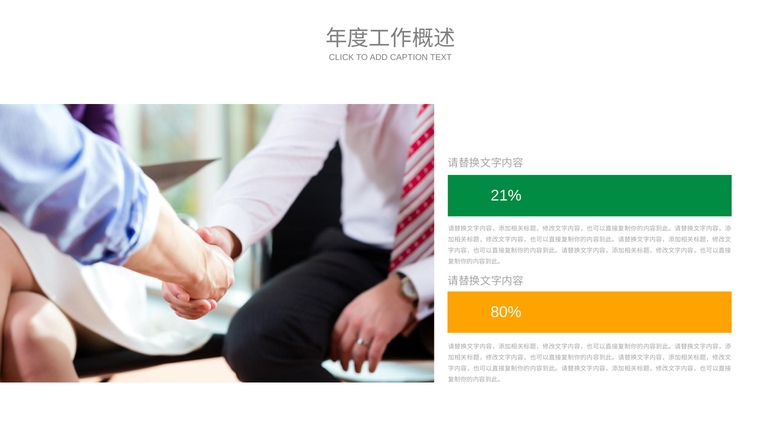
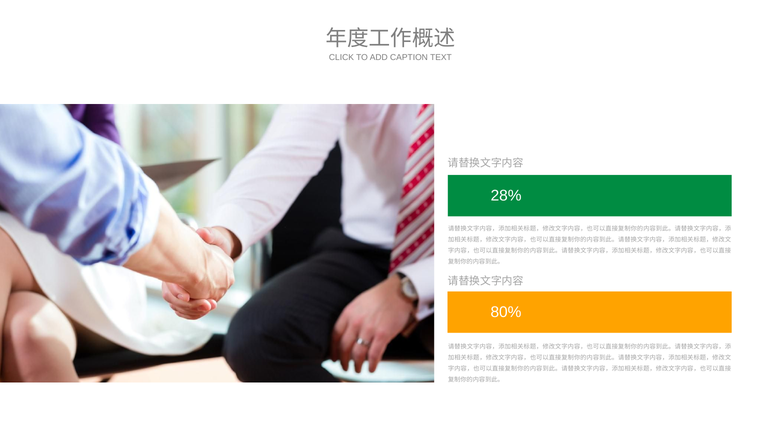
21%: 21% -> 28%
